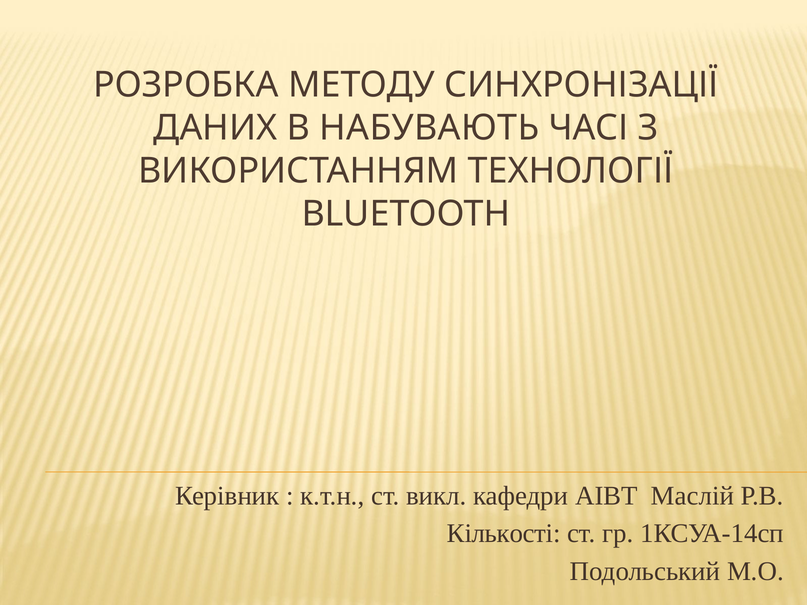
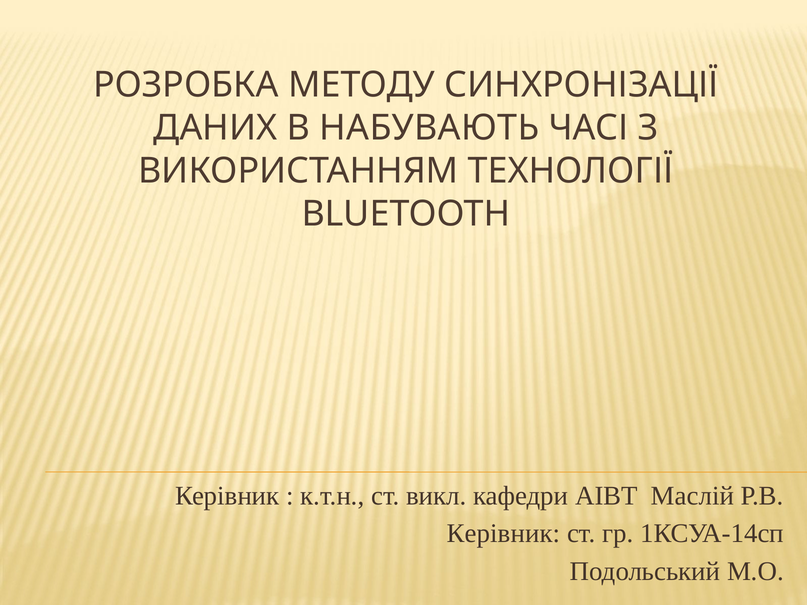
Кількості at (504, 534): Кількості -> Керівник
